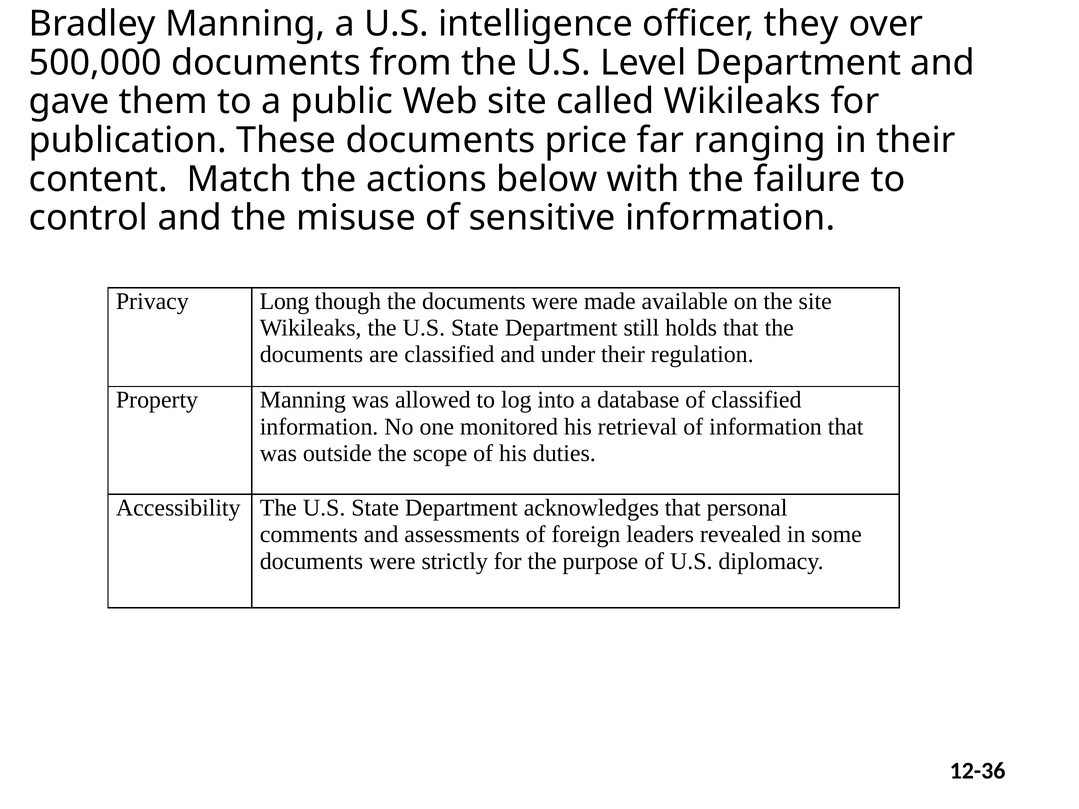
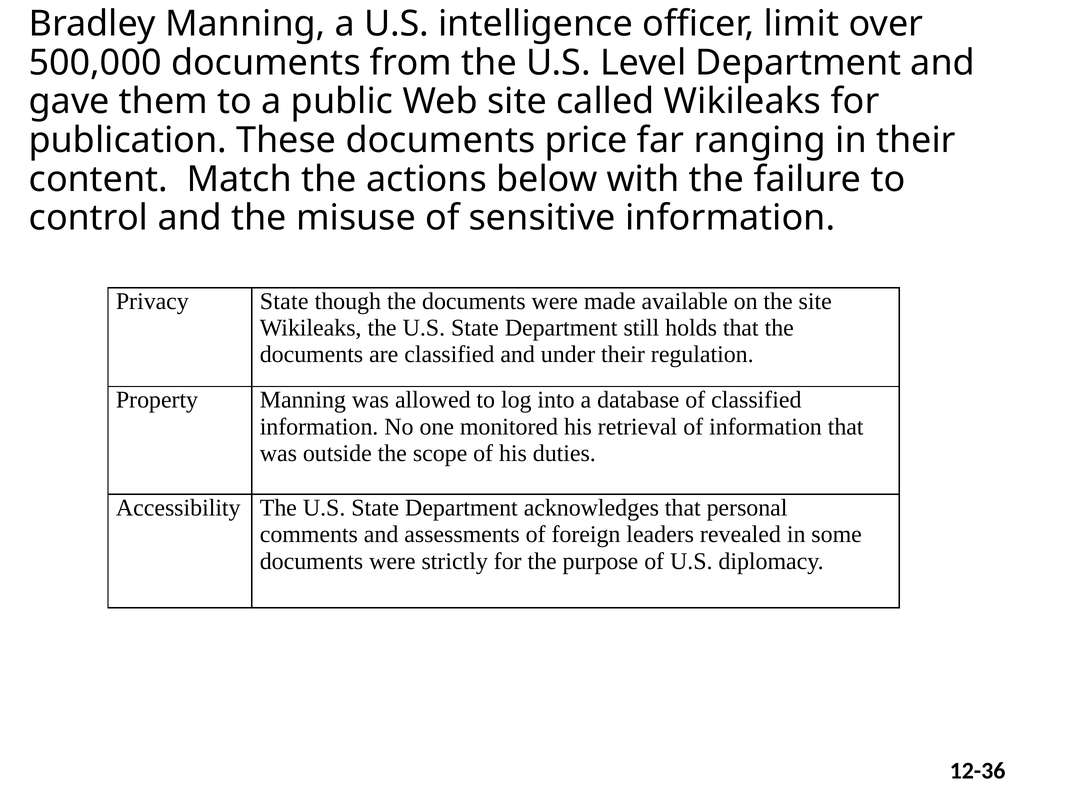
they: they -> limit
Privacy Long: Long -> State
